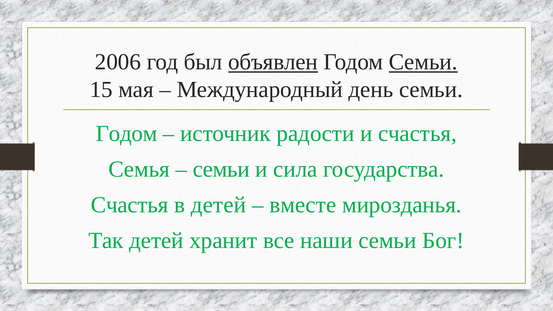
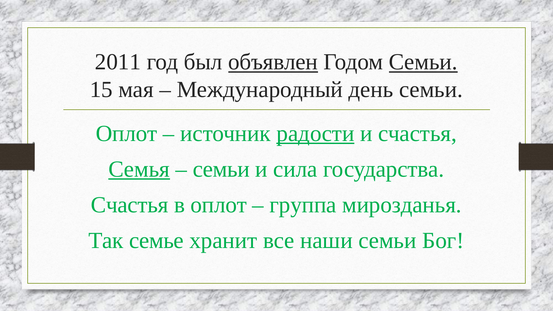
2006: 2006 -> 2011
Годом at (127, 133): Годом -> Оплот
радости underline: none -> present
Семья underline: none -> present
в детей: детей -> оплот
вместе: вместе -> группа
Так детей: детей -> семье
